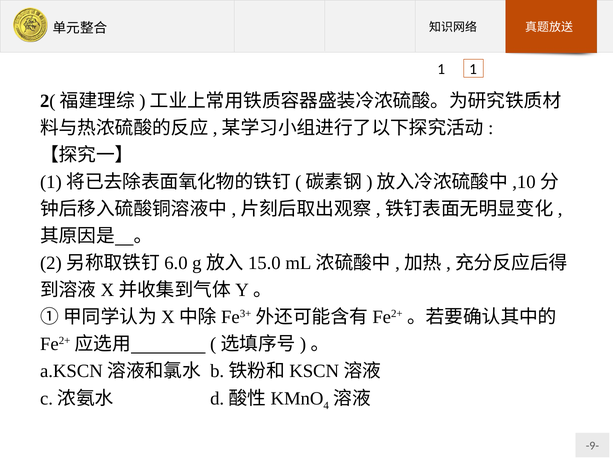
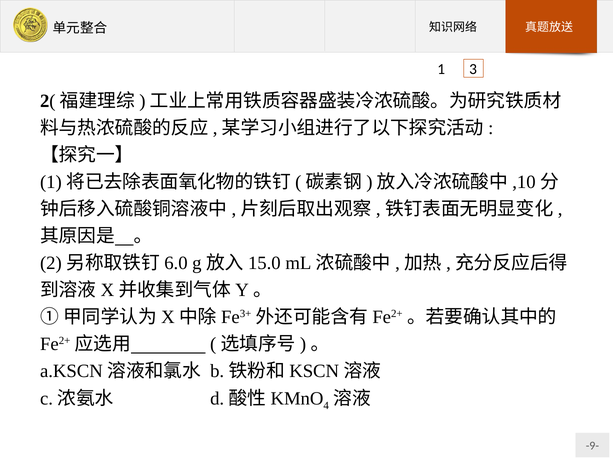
1 1: 1 -> 3
